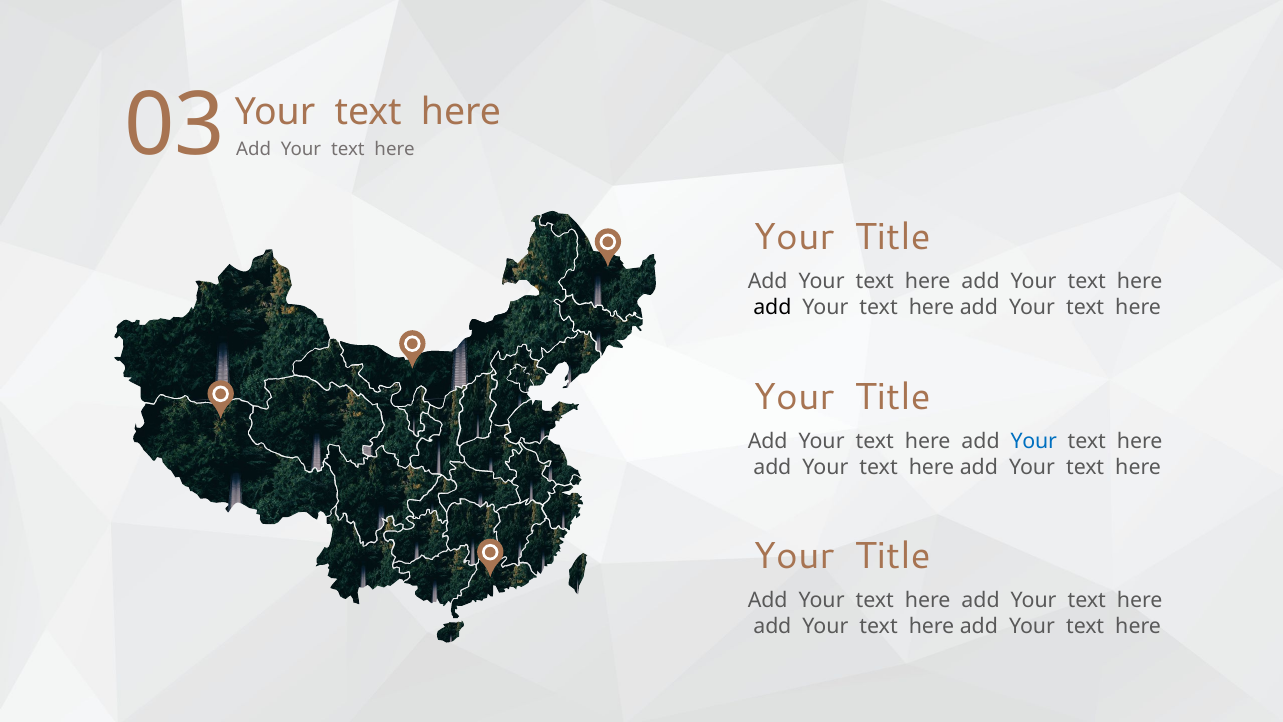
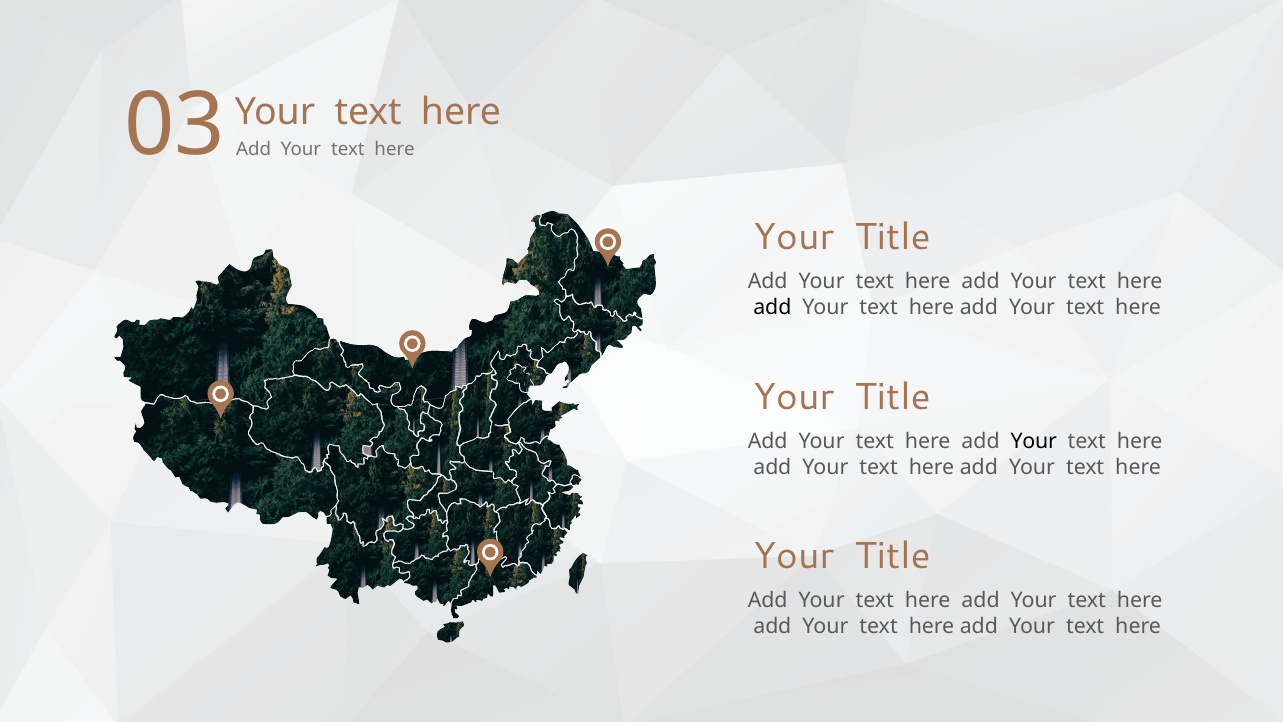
Your at (1034, 441) colour: blue -> black
